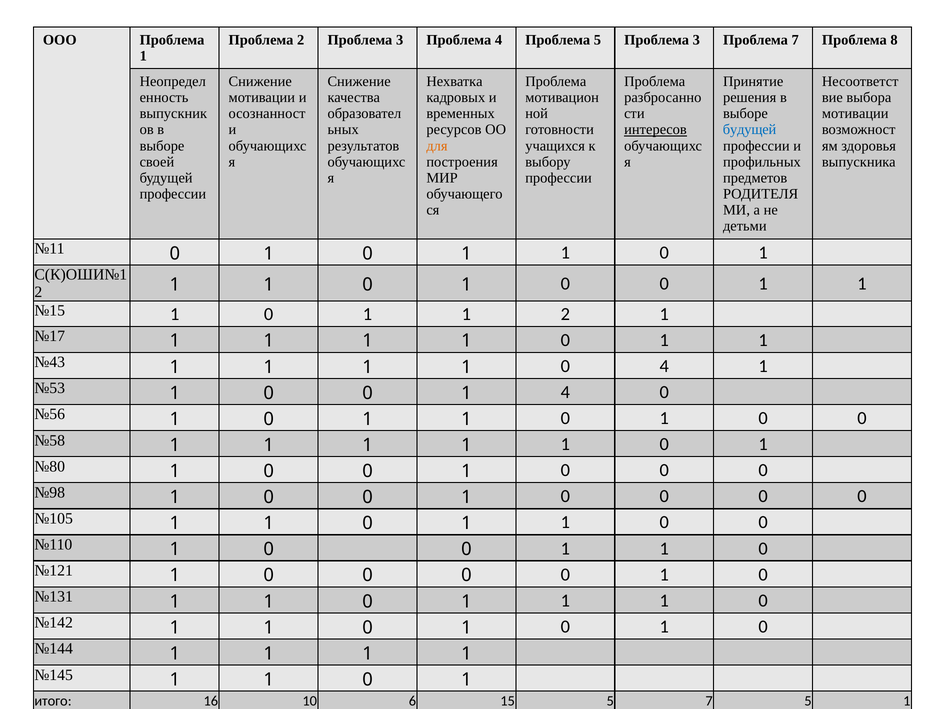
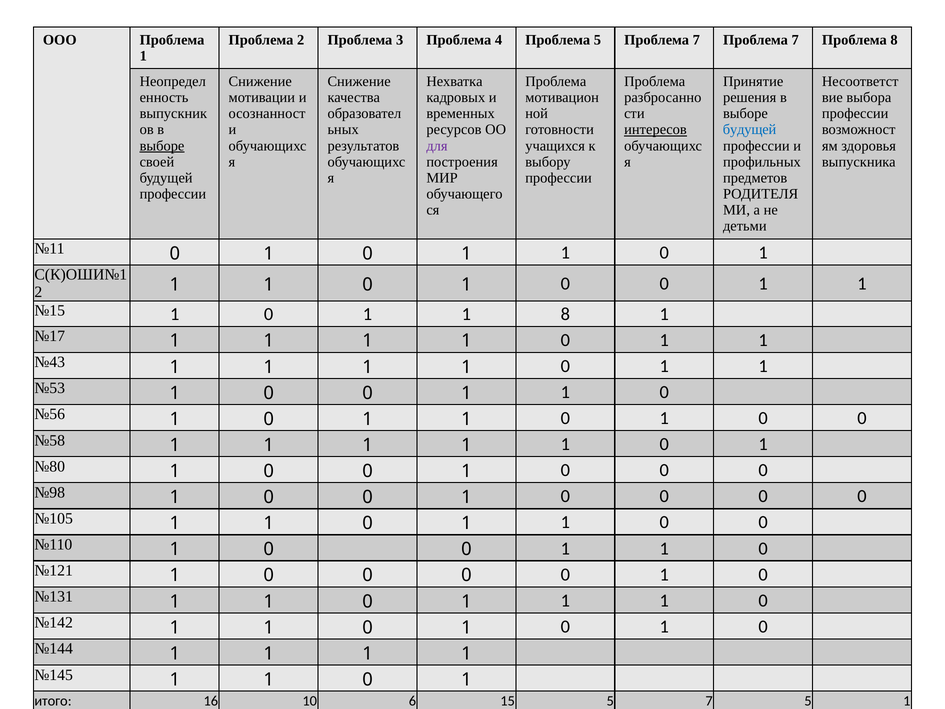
5 Проблема 3: 3 -> 7
мотивации at (855, 114): мотивации -> профессии
выборе at (162, 146) underline: none -> present
для colour: orange -> purple
1 2: 2 -> 8
4 at (664, 366): 4 -> 1
4 at (565, 392): 4 -> 1
